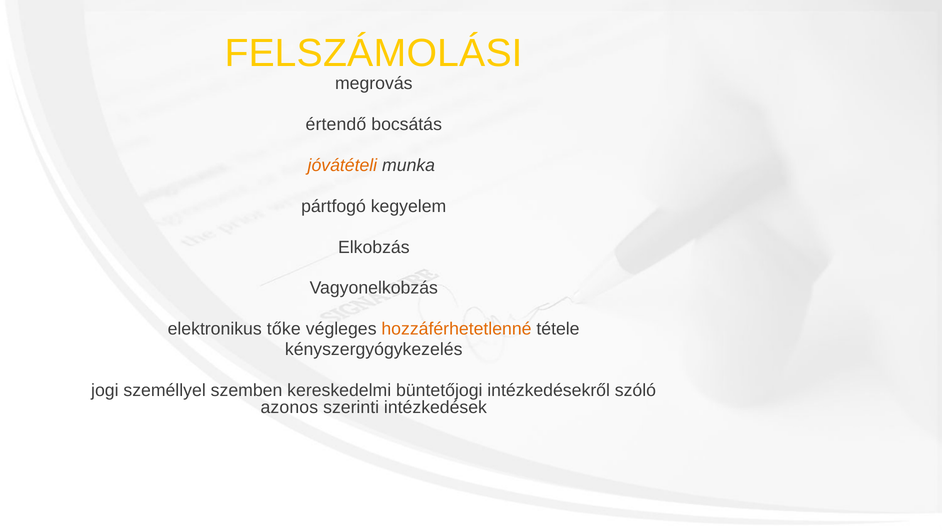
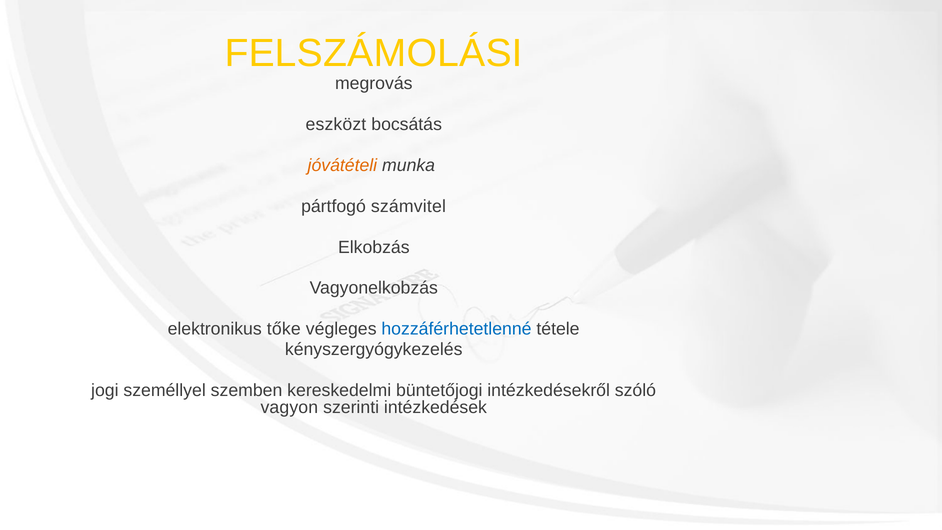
értendő: értendő -> eszközt
kegyelem: kegyelem -> számvitel
hozzáférhetetlenné colour: orange -> blue
azonos: azonos -> vagyon
